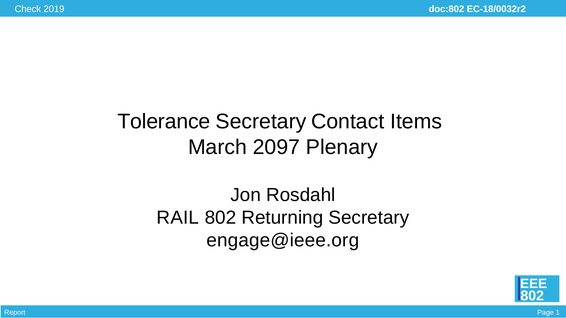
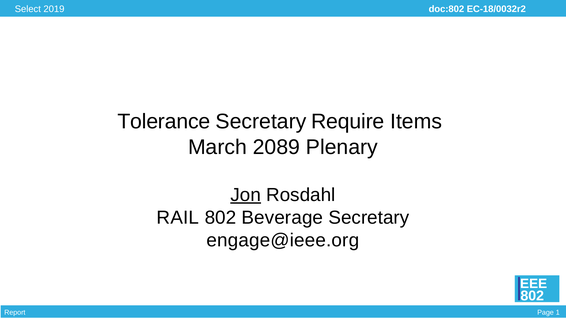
Check: Check -> Select
Contact: Contact -> Require
2097: 2097 -> 2089
Jon underline: none -> present
Returning: Returning -> Beverage
